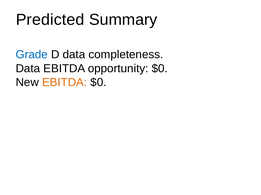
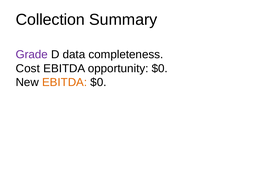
Predicted: Predicted -> Collection
Grade colour: blue -> purple
Data at (28, 69): Data -> Cost
